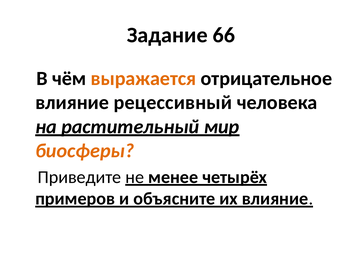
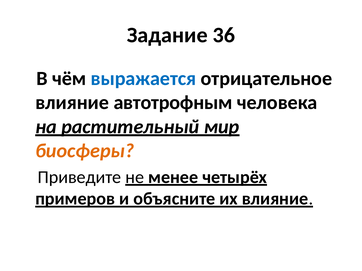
66: 66 -> 36
выражается colour: orange -> blue
рецессивный: рецессивный -> автотрофным
